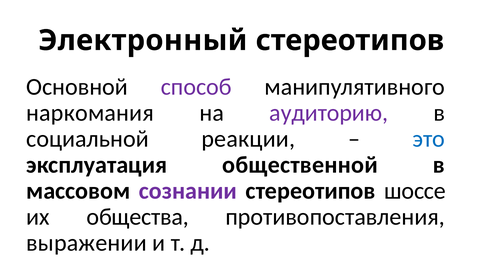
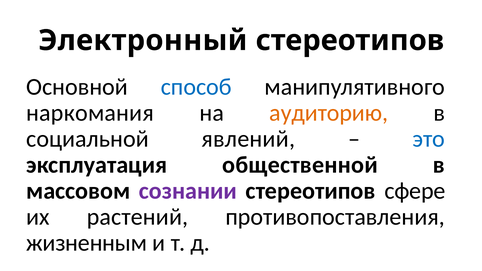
способ colour: purple -> blue
аудиторию colour: purple -> orange
реакции: реакции -> явлений
шоссе: шоссе -> сфере
общества: общества -> растений
выражении: выражении -> жизненным
